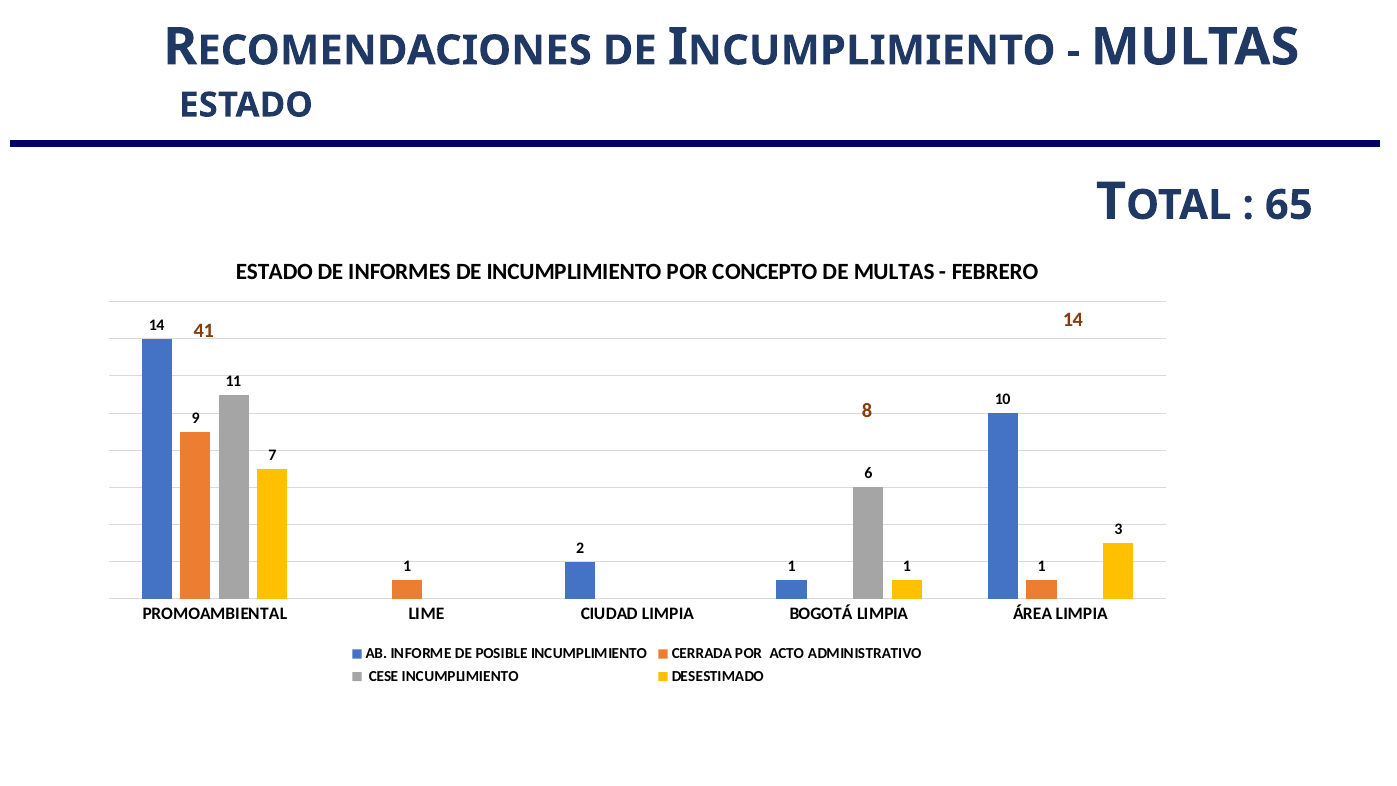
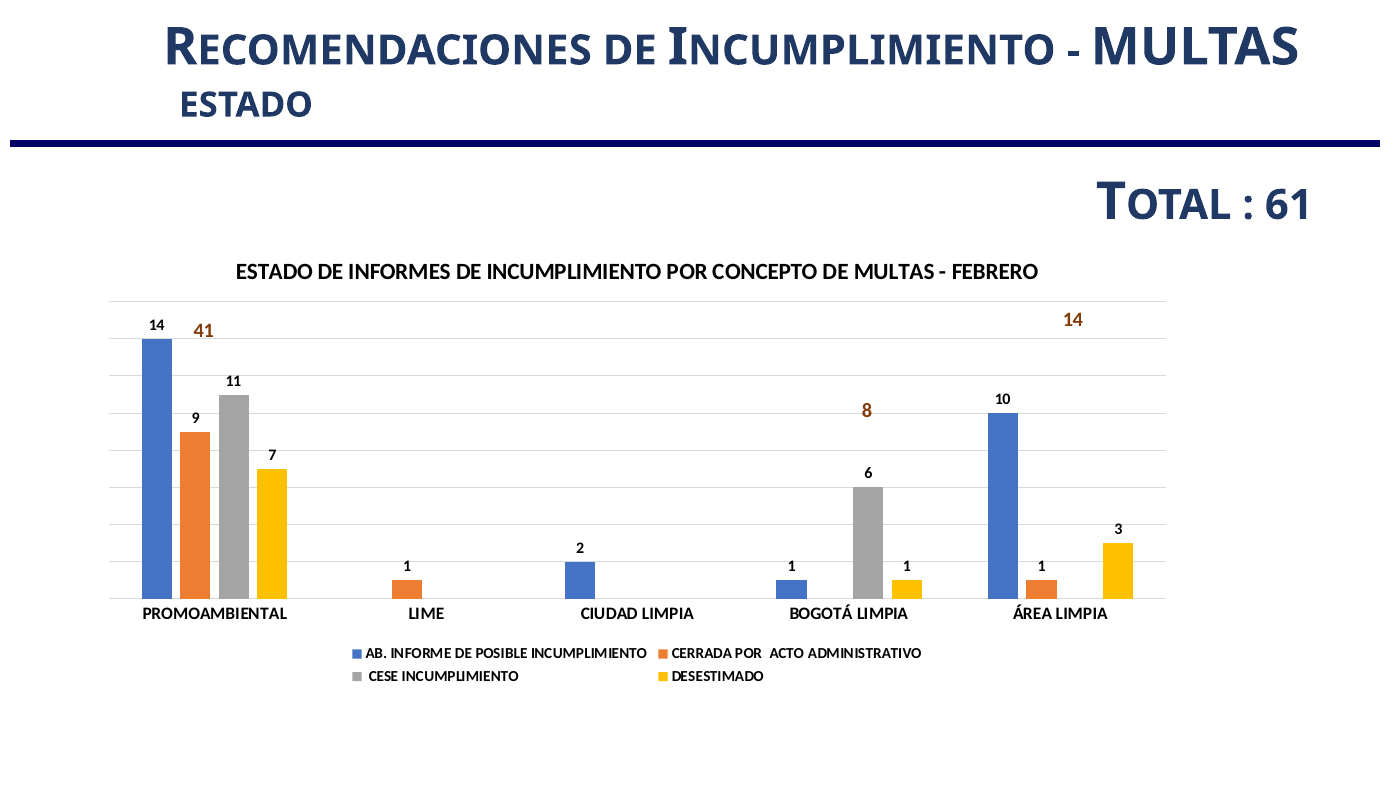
65: 65 -> 61
